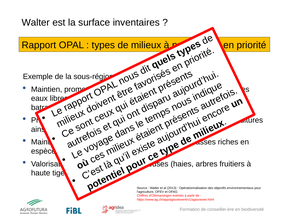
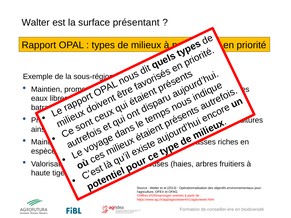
inventaires: inventaires -> présentant
